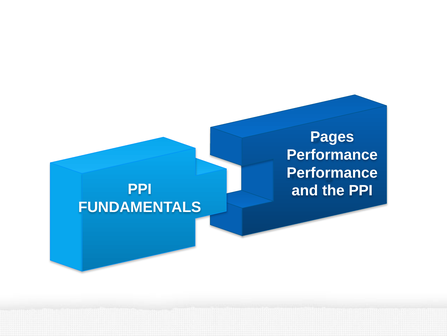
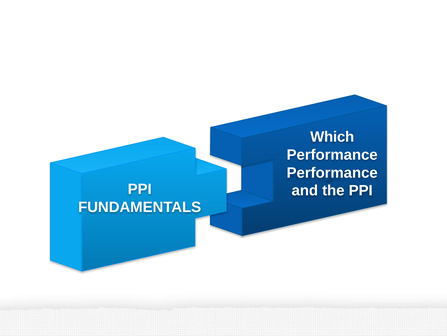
Pages: Pages -> Which
